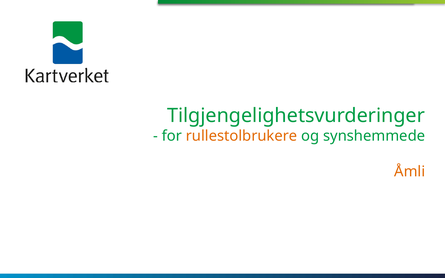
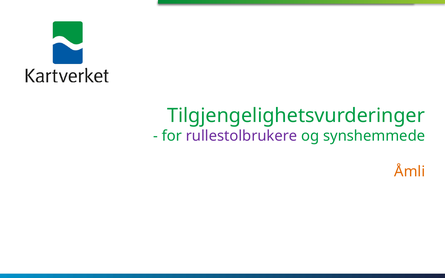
rullestolbrukere colour: orange -> purple
